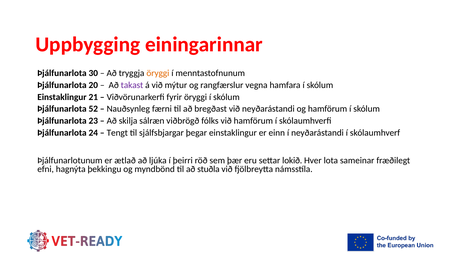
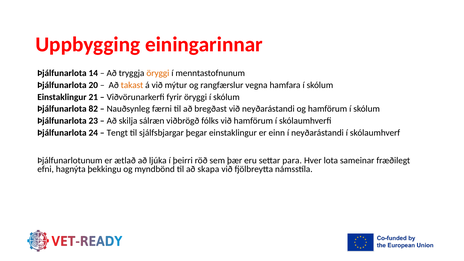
30: 30 -> 14
takast colour: purple -> orange
52: 52 -> 82
lokið: lokið -> para
stuðla: stuðla -> skapa
